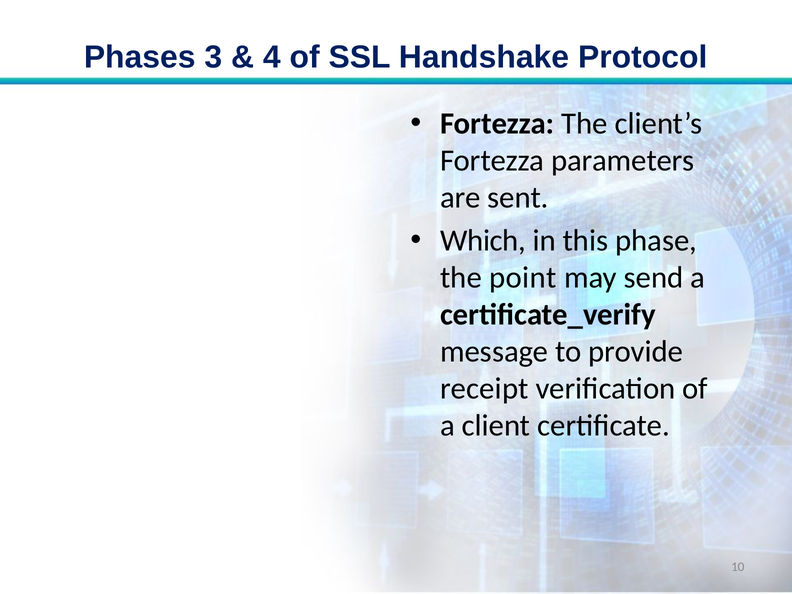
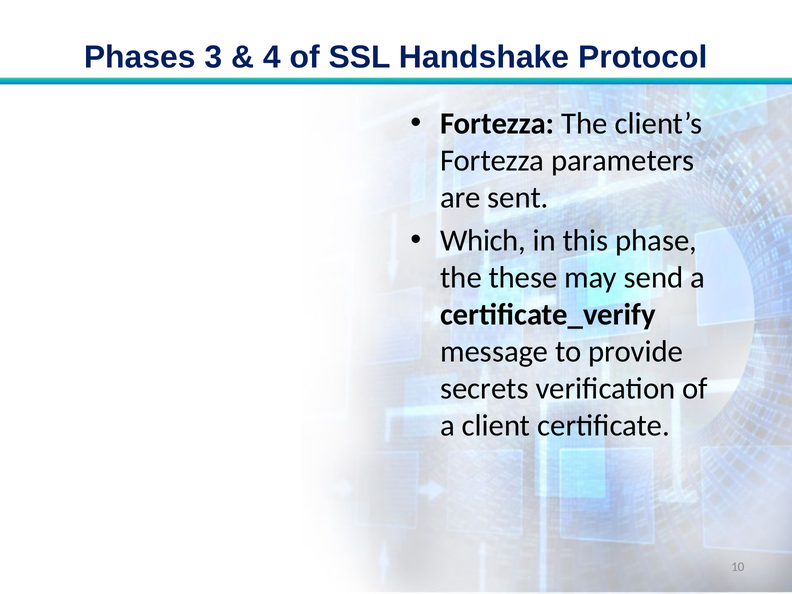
point: point -> these
receipt: receipt -> secrets
